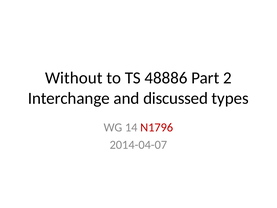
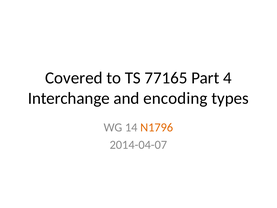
Without: Without -> Covered
48886: 48886 -> 77165
2: 2 -> 4
discussed: discussed -> encoding
N1796 colour: red -> orange
